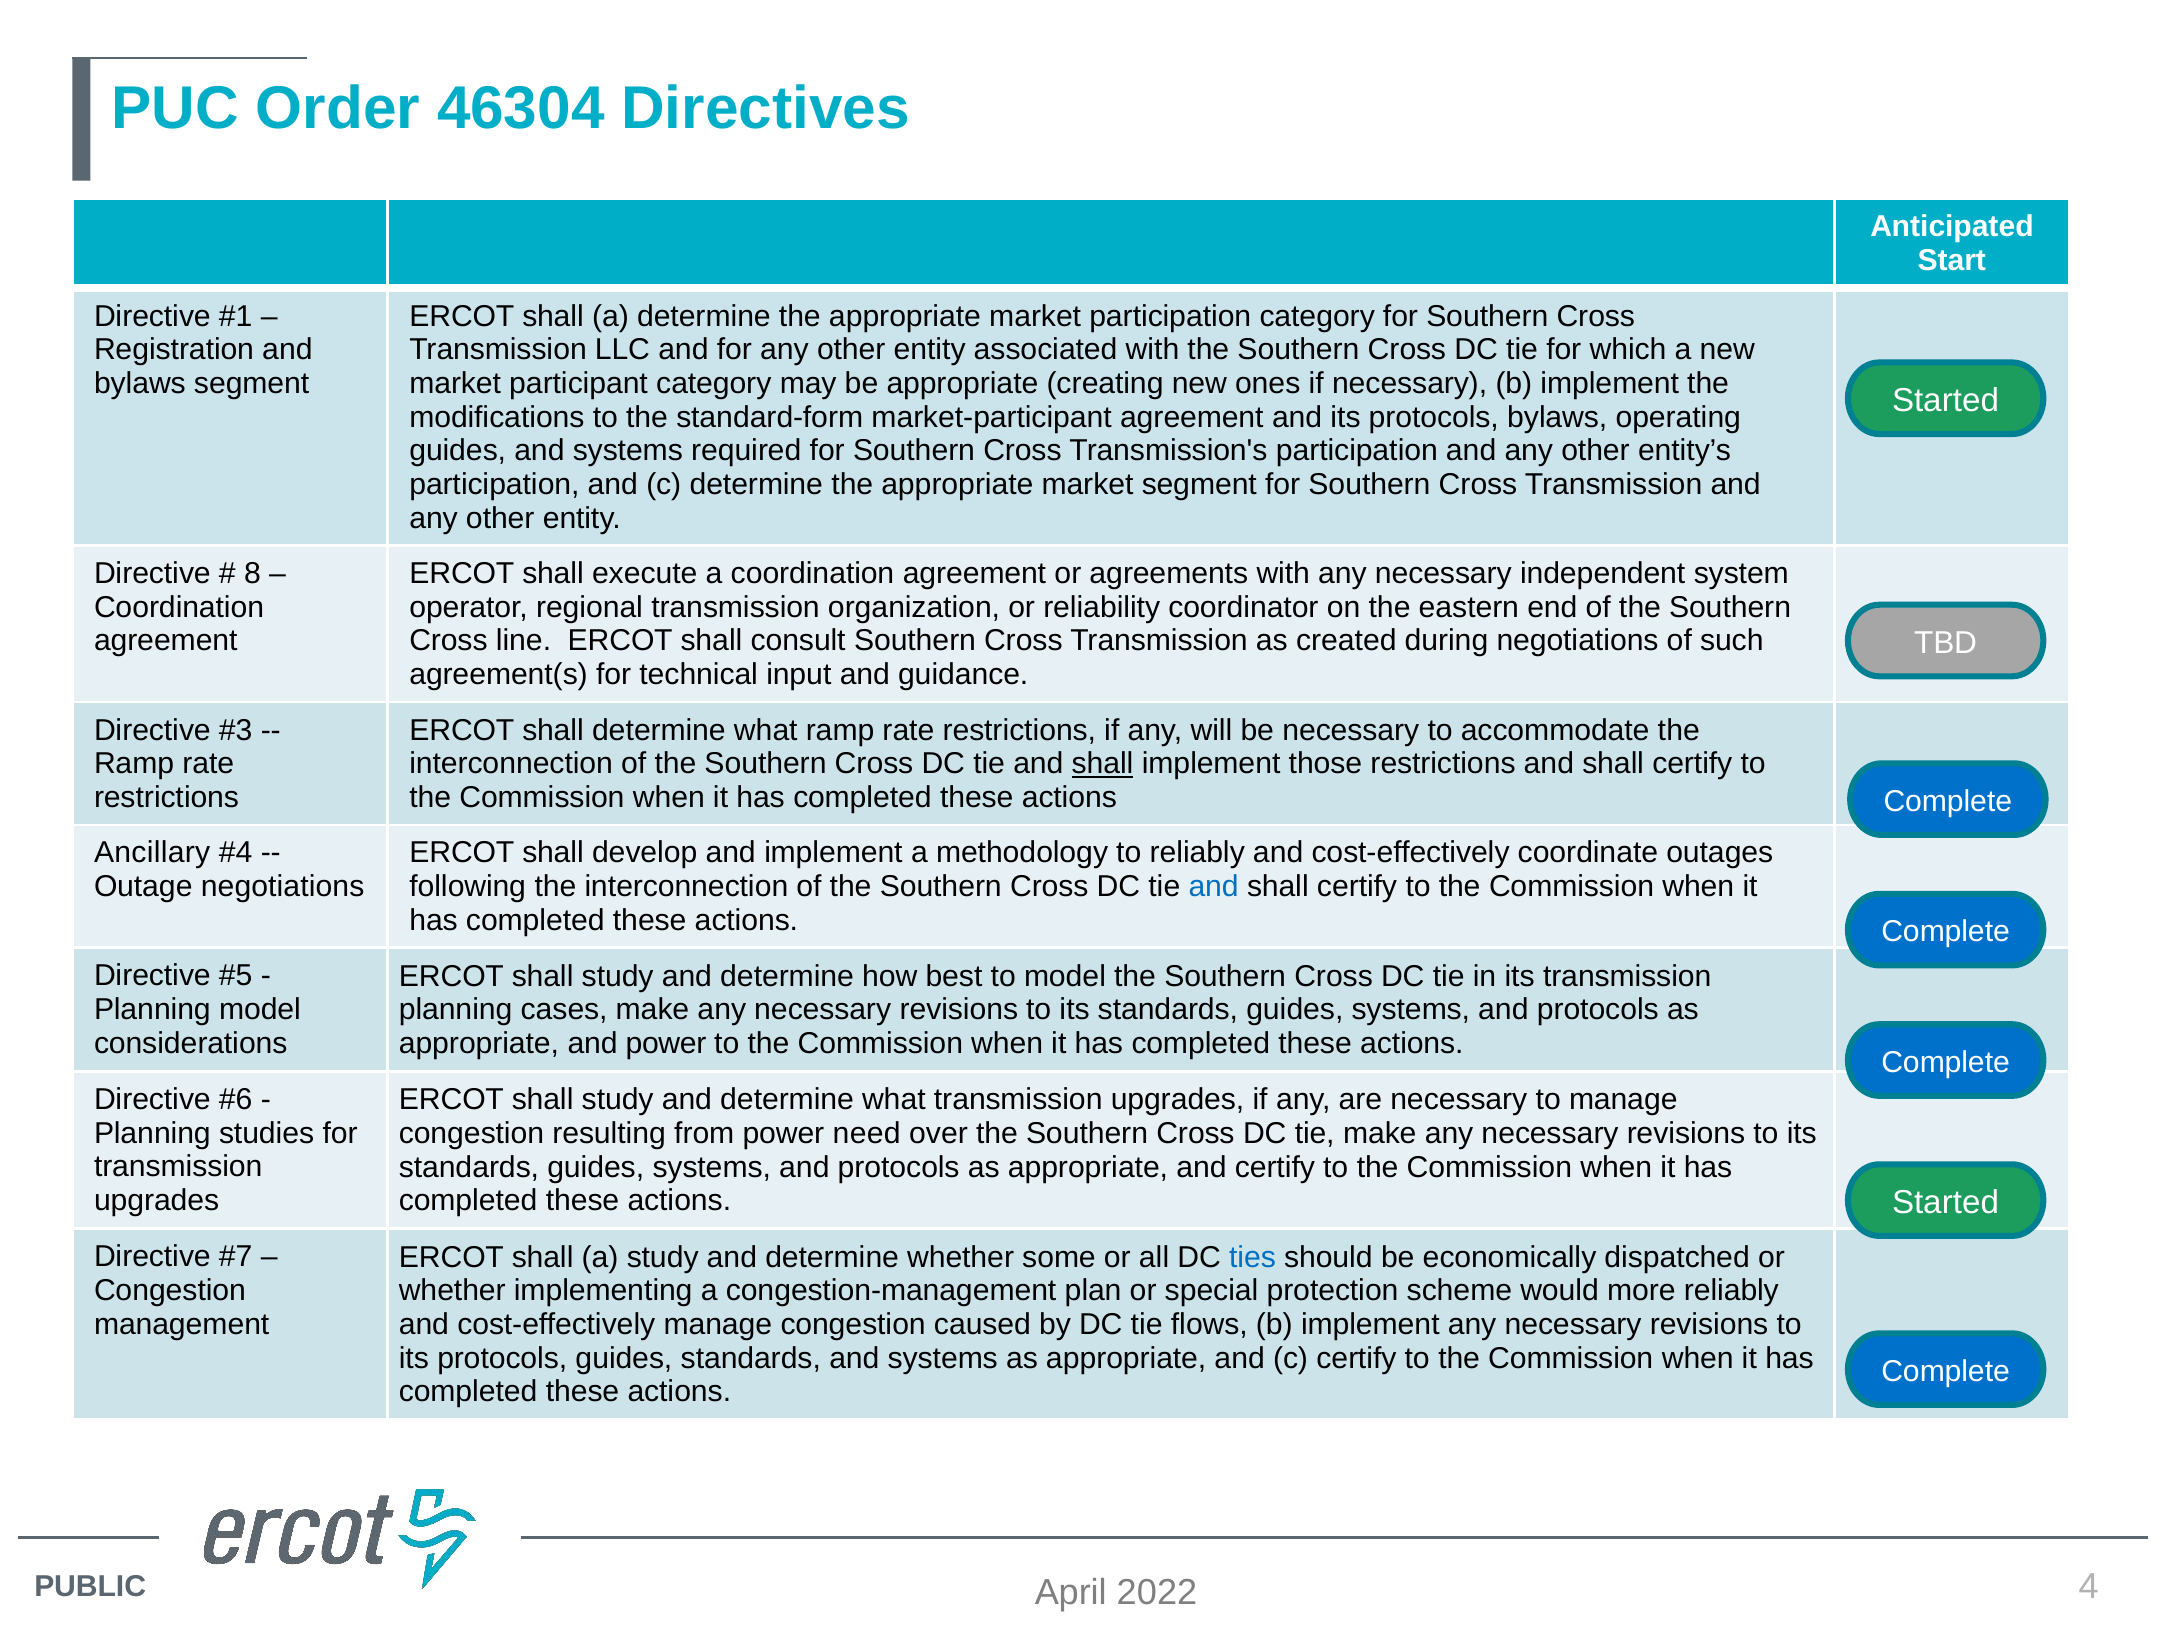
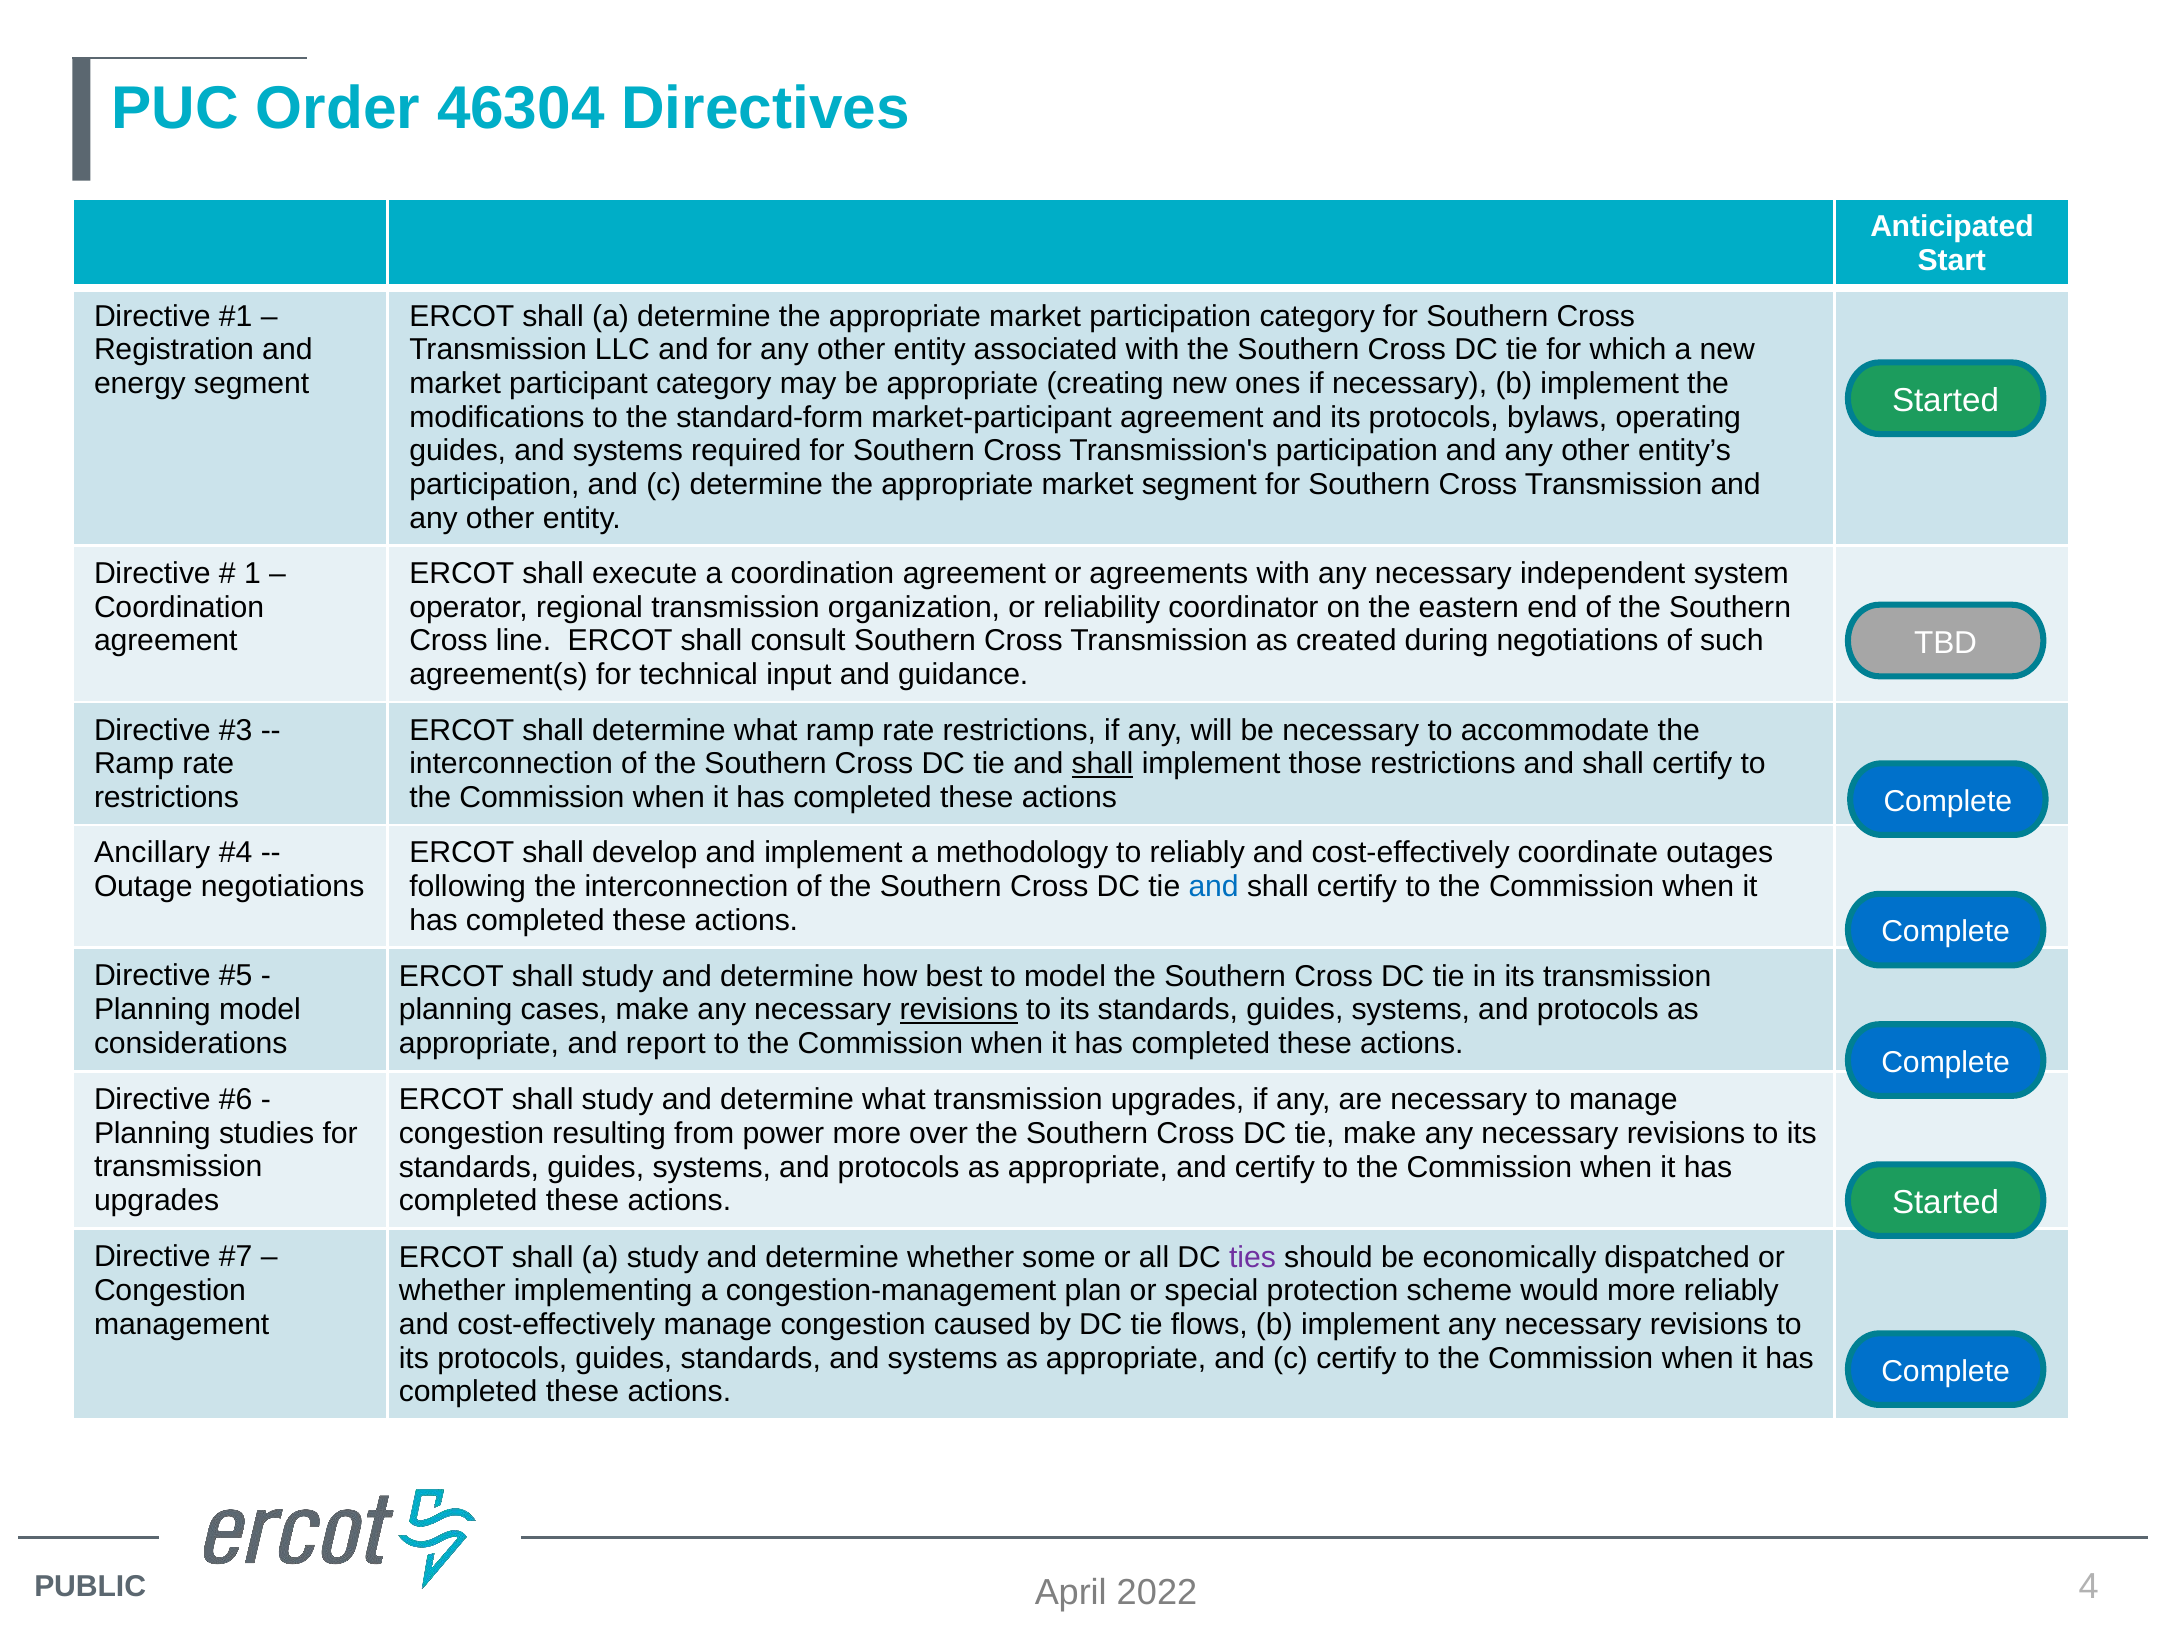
bylaws at (140, 383): bylaws -> energy
8: 8 -> 1
revisions at (959, 1010) underline: none -> present
and power: power -> report
power need: need -> more
ties colour: blue -> purple
